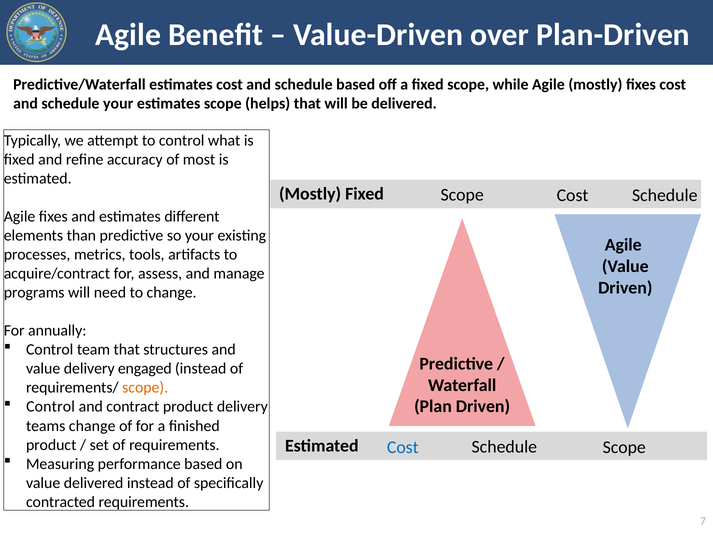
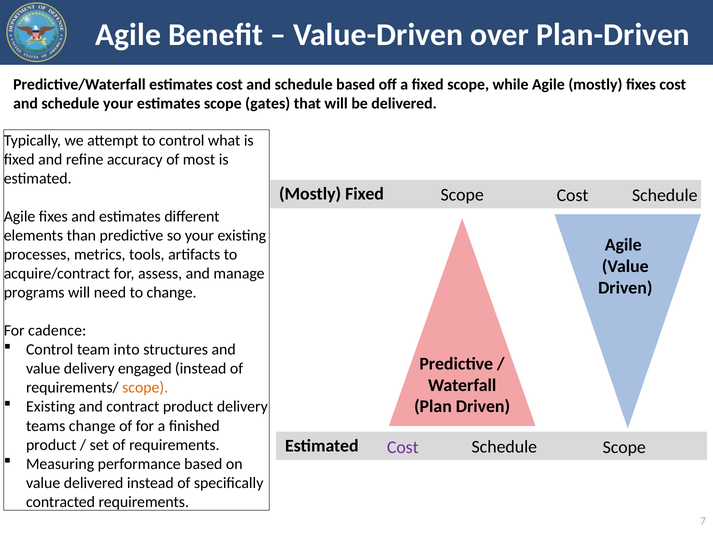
helps: helps -> gates
annually: annually -> cadence
team that: that -> into
Control at (51, 407): Control -> Existing
Cost at (403, 447) colour: blue -> purple
